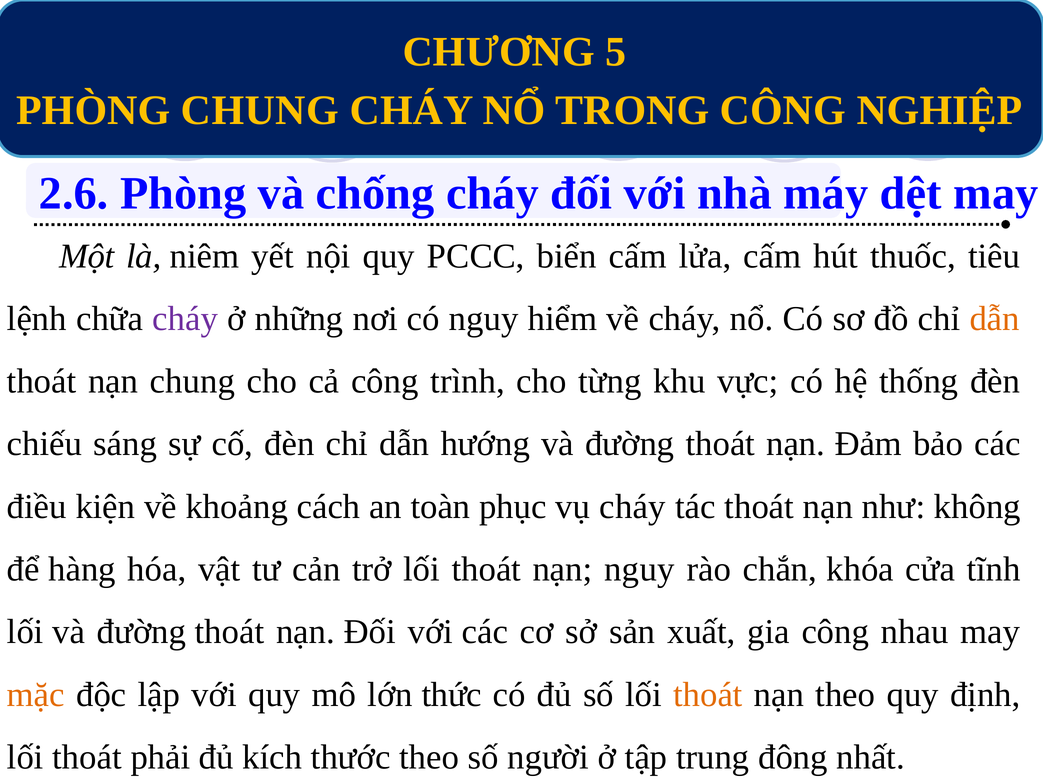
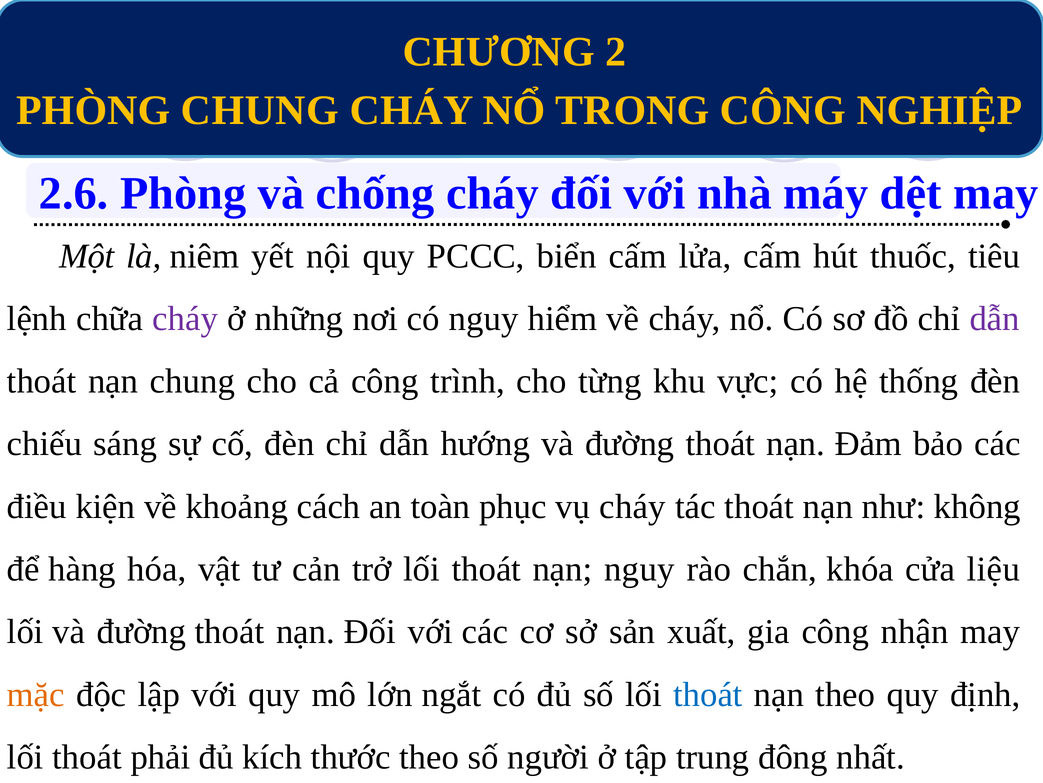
5: 5 -> 2
dẫn at (995, 318) colour: orange -> purple
tĩnh: tĩnh -> liệu
nhau: nhau -> nhận
thức: thức -> ngắt
thoát at (708, 694) colour: orange -> blue
